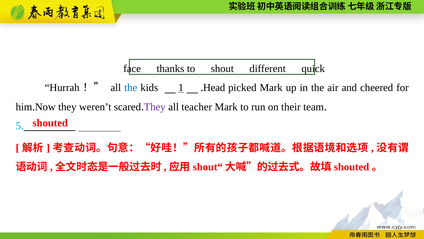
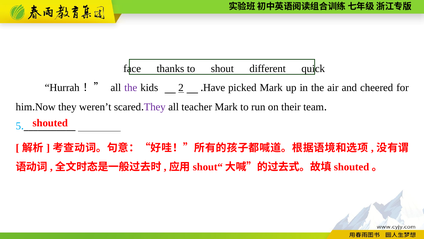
the at (131, 88) colour: blue -> purple
1: 1 -> 2
Head: Head -> Have
